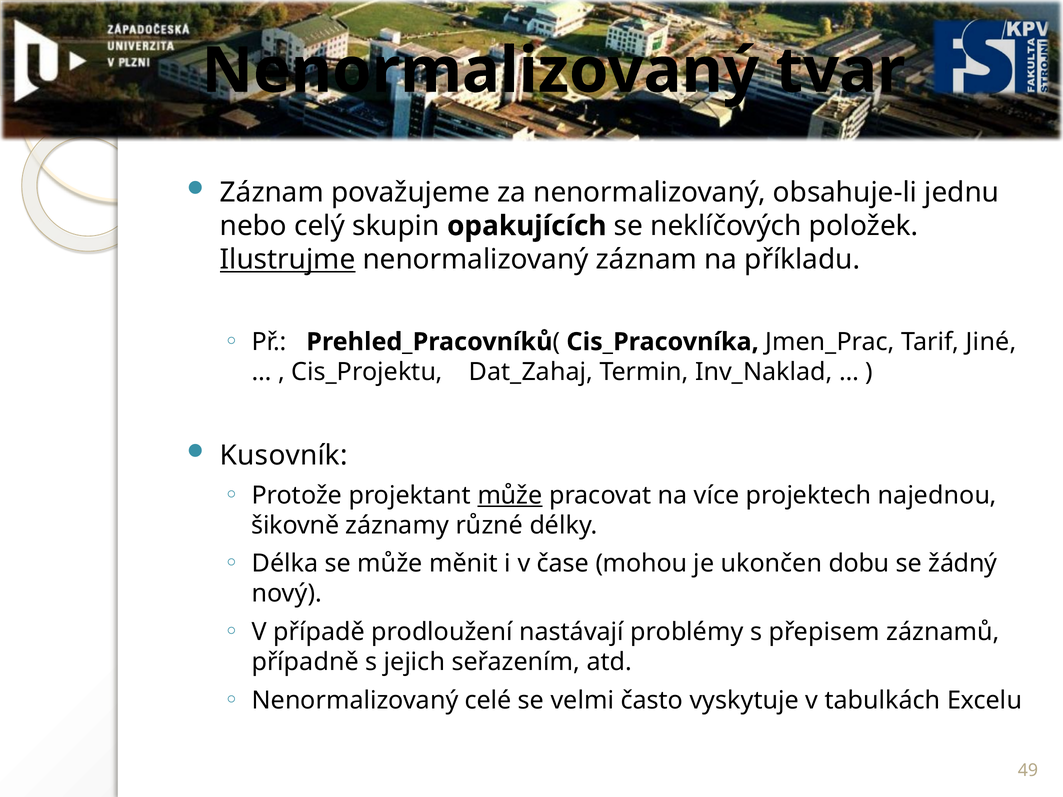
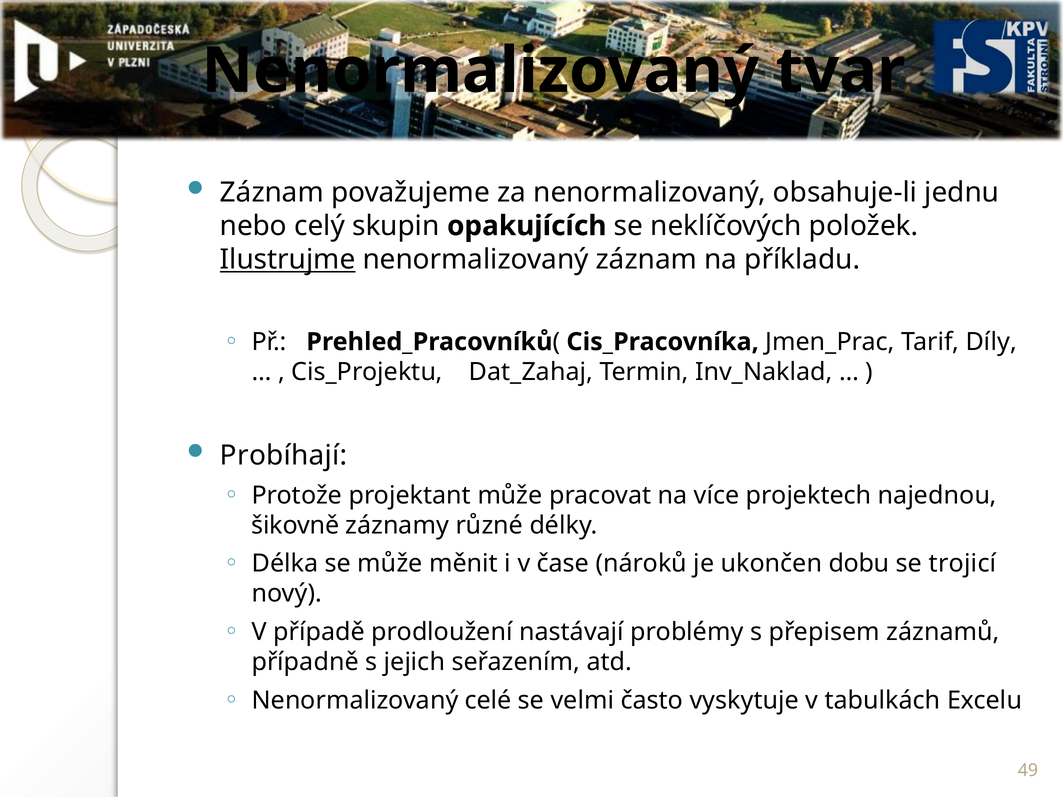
Jiné: Jiné -> Díly
Kusovník: Kusovník -> Probíhají
může at (510, 495) underline: present -> none
mohou: mohou -> nároků
žádný: žádný -> trojicí
